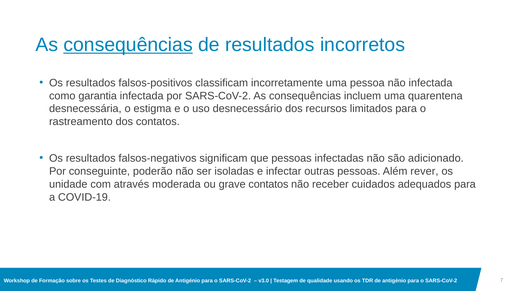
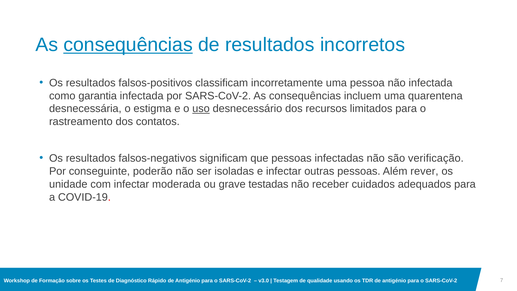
uso underline: none -> present
adicionado: adicionado -> verificação
com através: através -> infectar
grave contatos: contatos -> testadas
